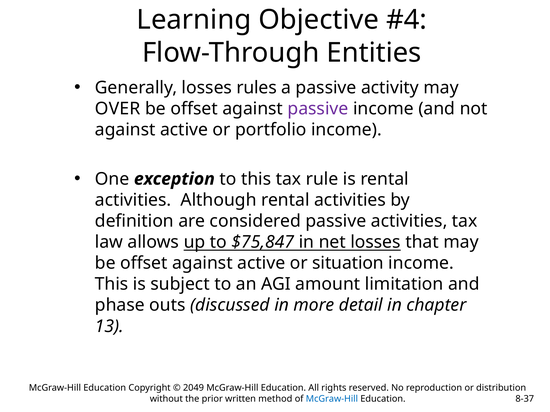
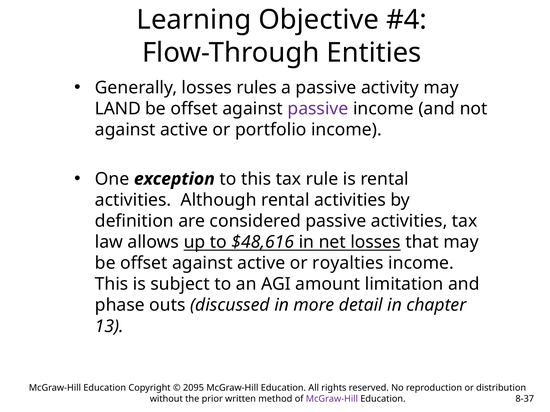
OVER: OVER -> LAND
$75,847: $75,847 -> $48,616
situation: situation -> royalties
2049: 2049 -> 2095
McGraw-Hill at (332, 399) colour: blue -> purple
